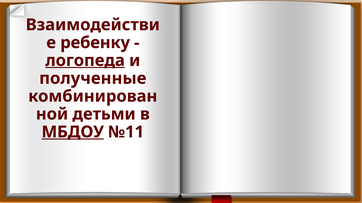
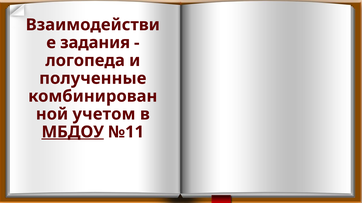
ребенку: ребенку -> задания
логопеда underline: present -> none
детьми: детьми -> учетом
